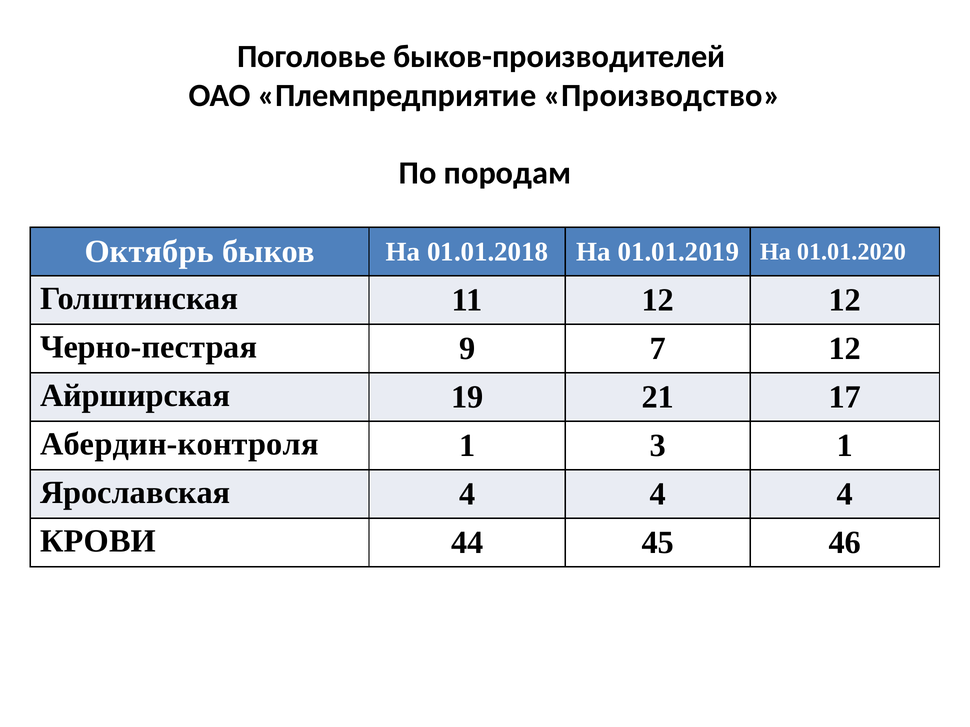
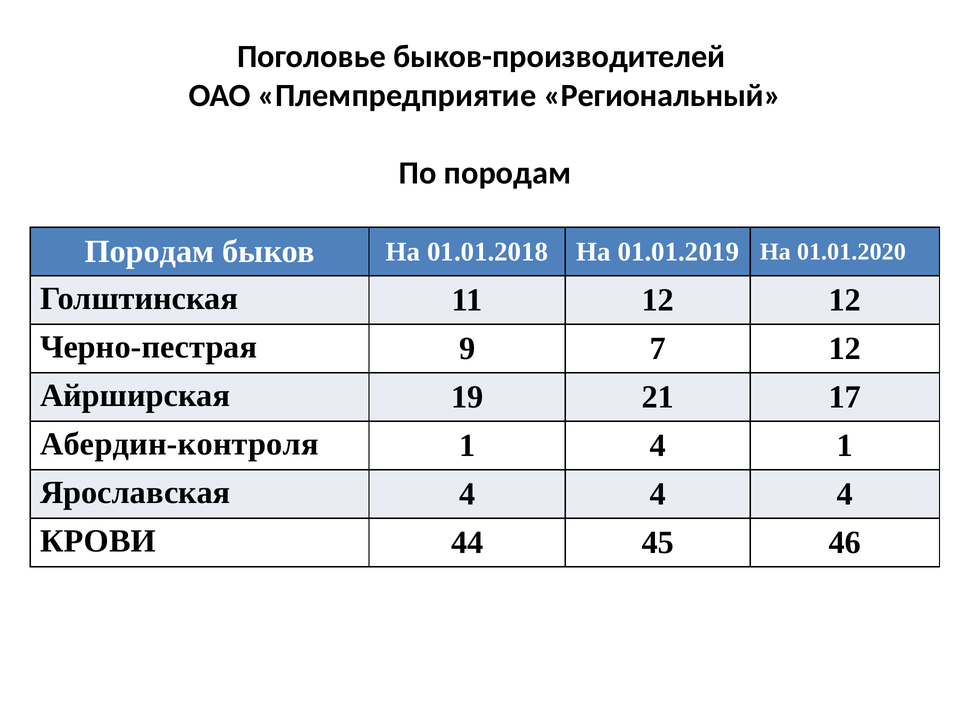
Производство: Производство -> Региональный
Октябрь at (149, 252): Октябрь -> Породам
1 3: 3 -> 4
